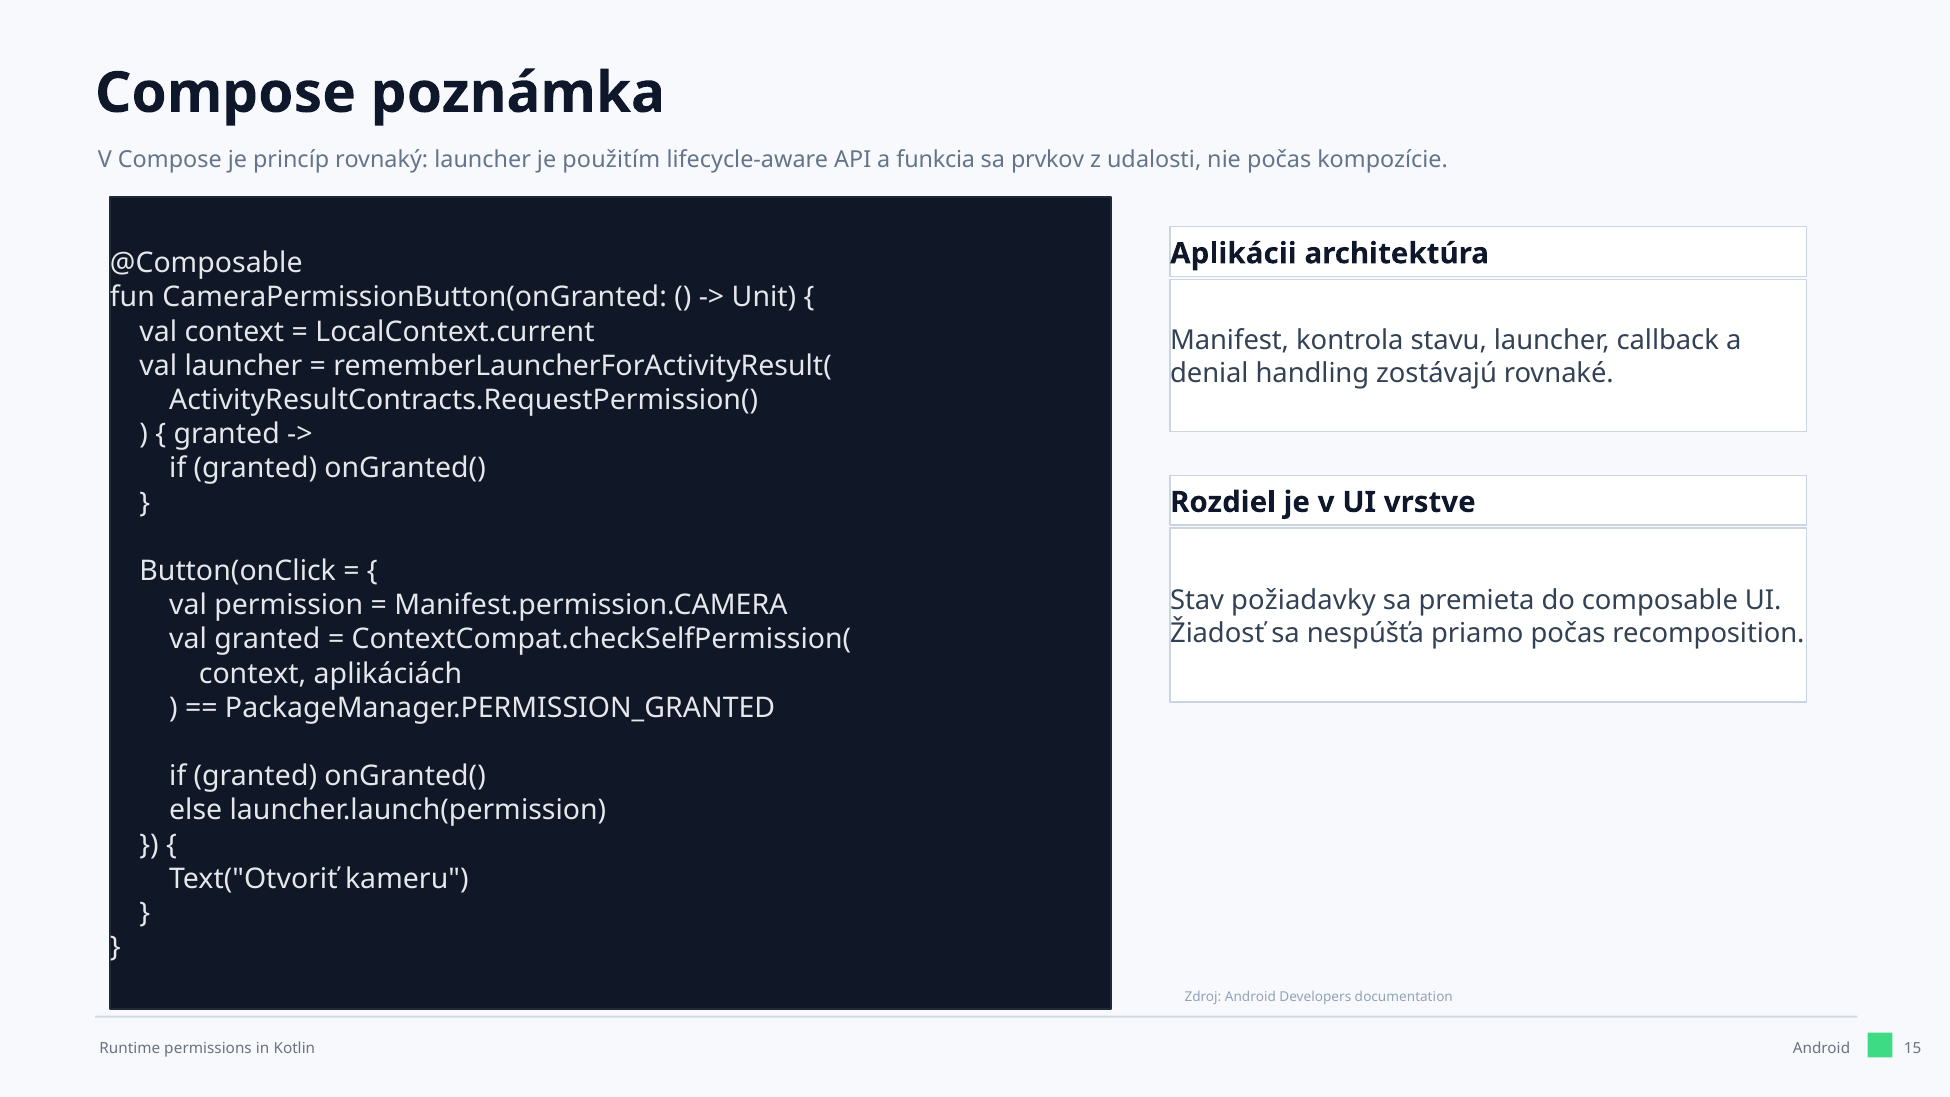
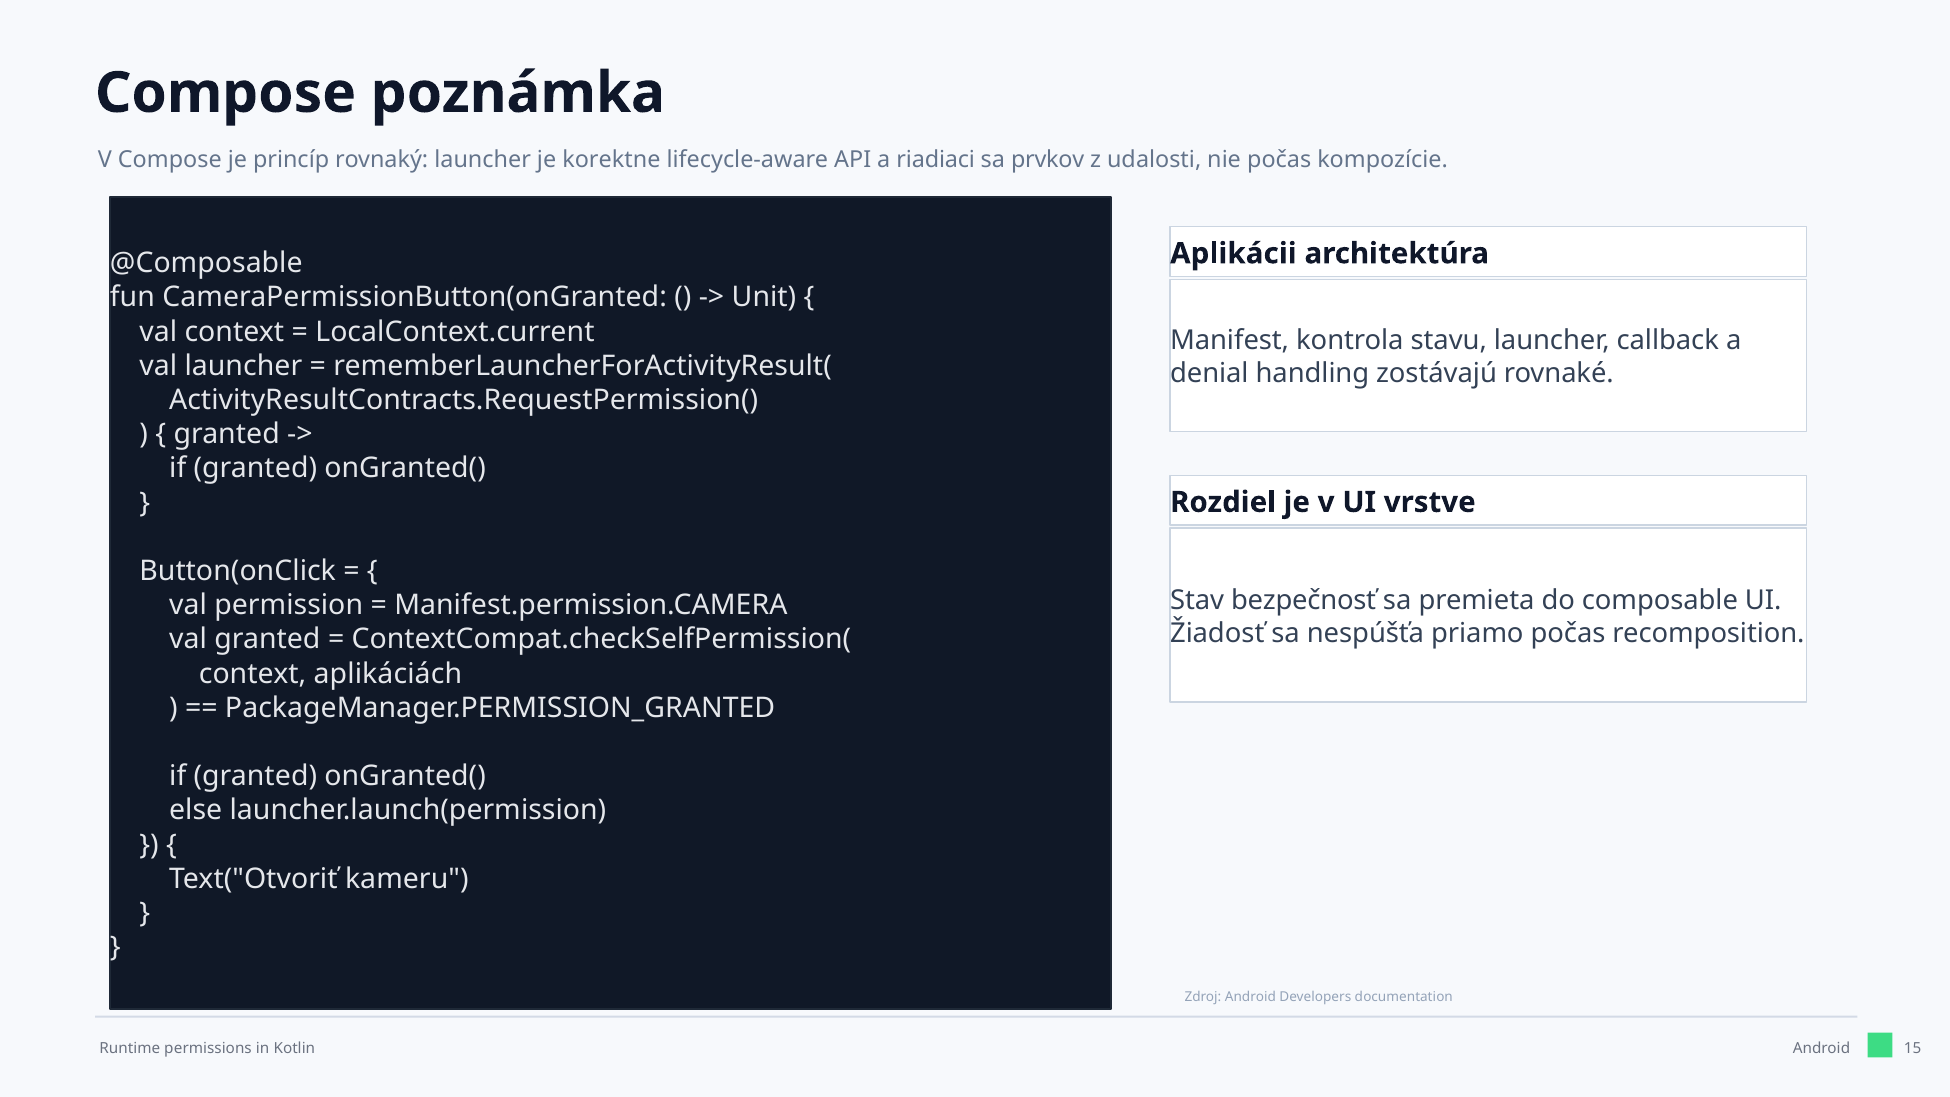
použitím: použitím -> korektne
funkcia: funkcia -> riadiaci
požiadavky: požiadavky -> bezpečnosť
